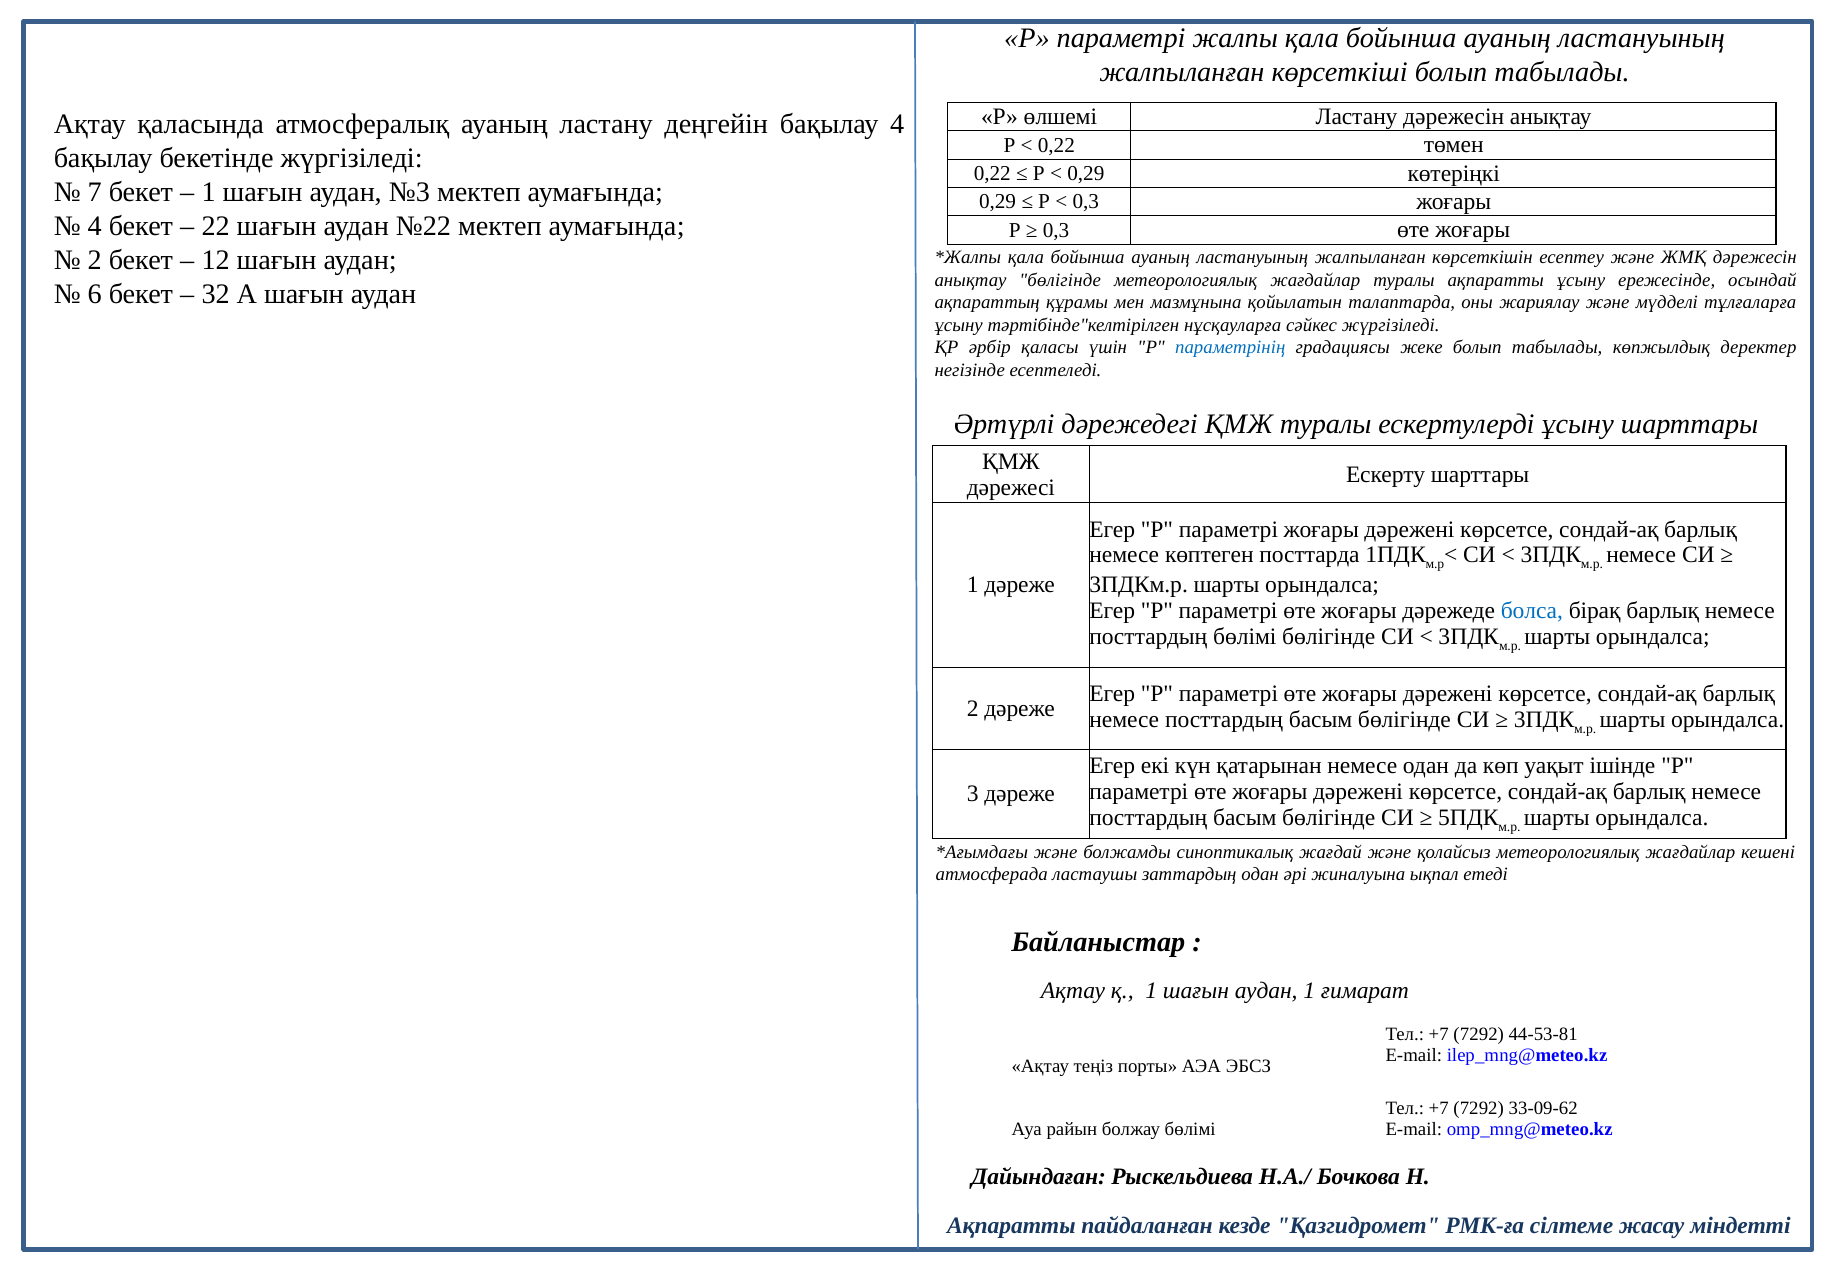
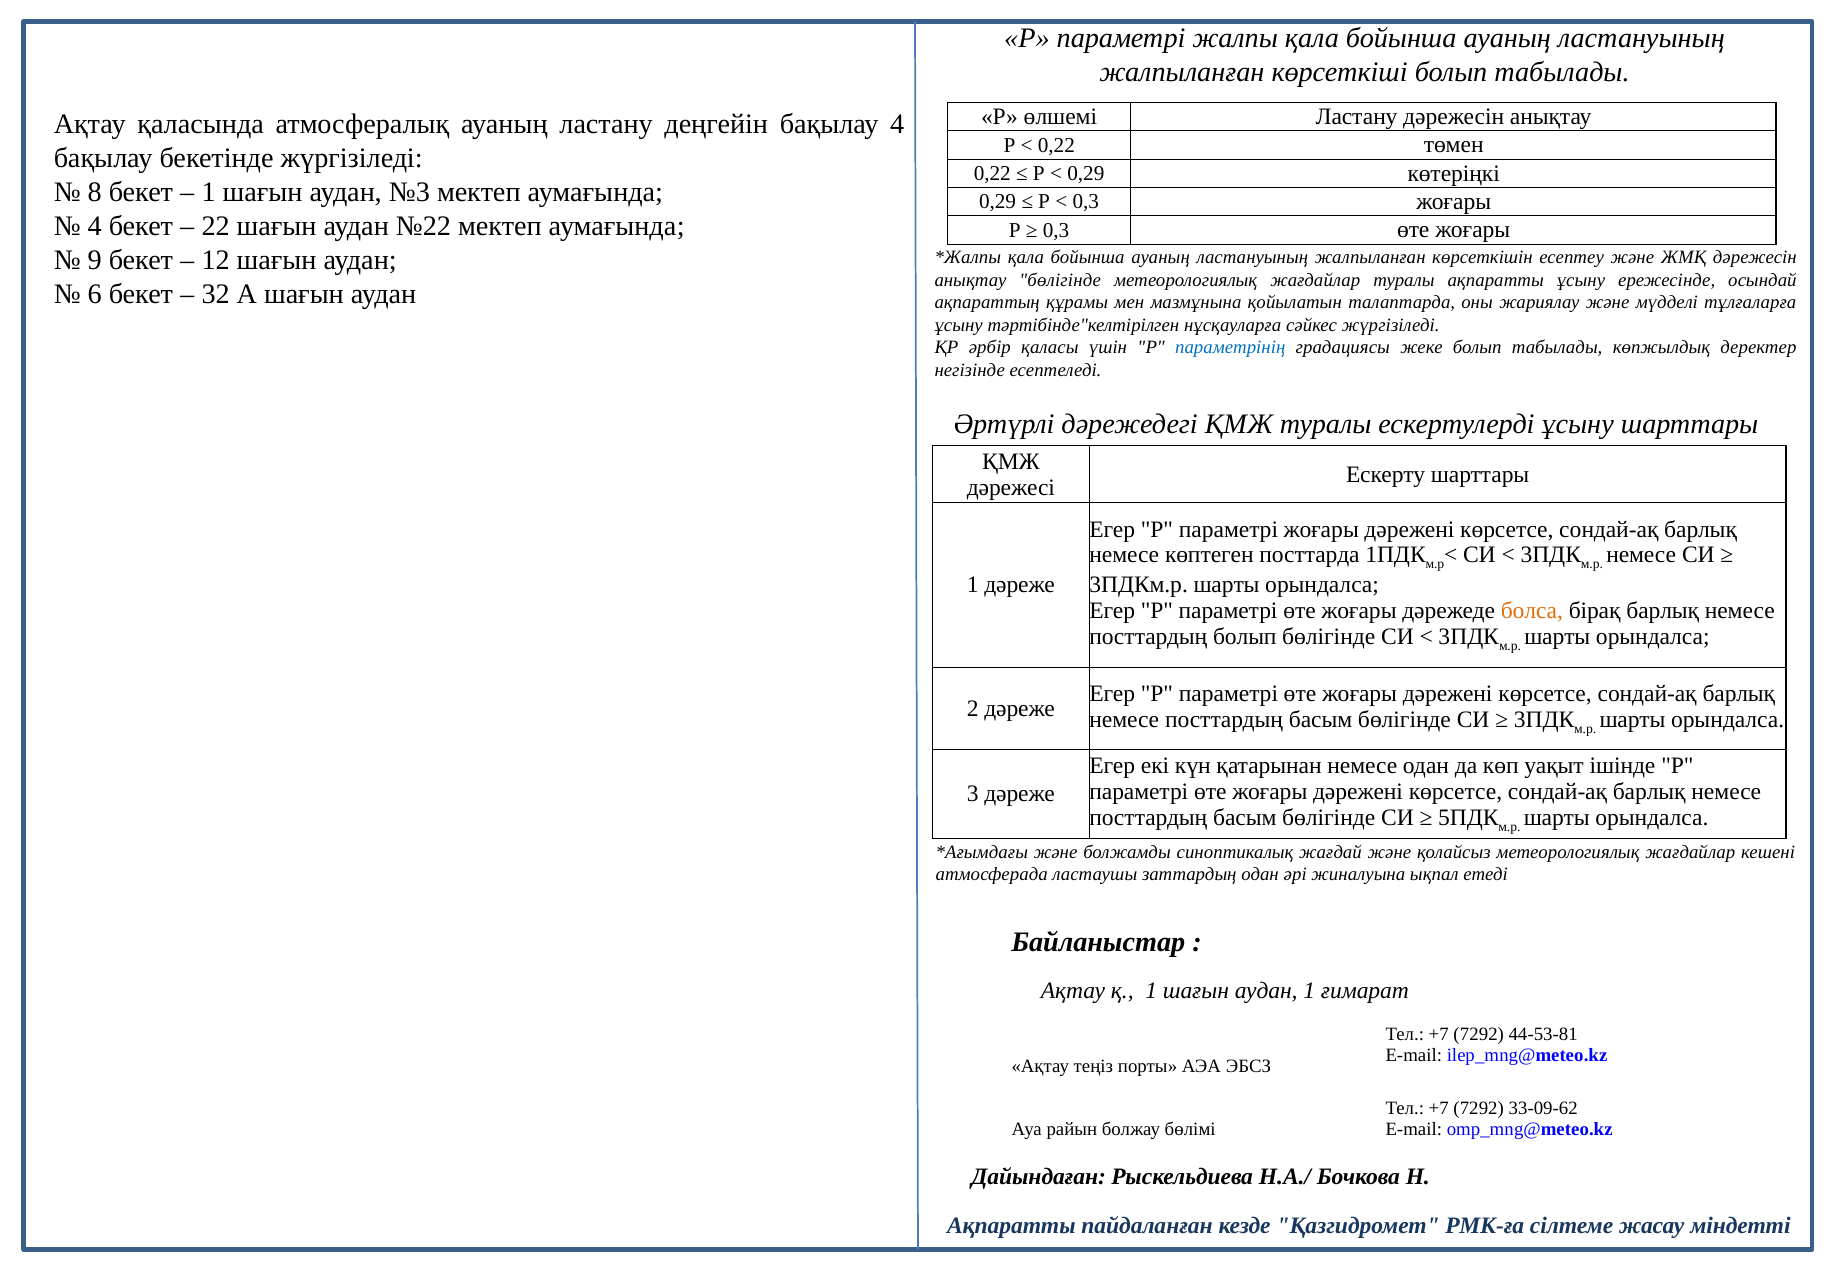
7: 7 -> 8
2 at (95, 260): 2 -> 9
болса colour: blue -> orange
посттардың бөлімі: бөлімі -> болып
